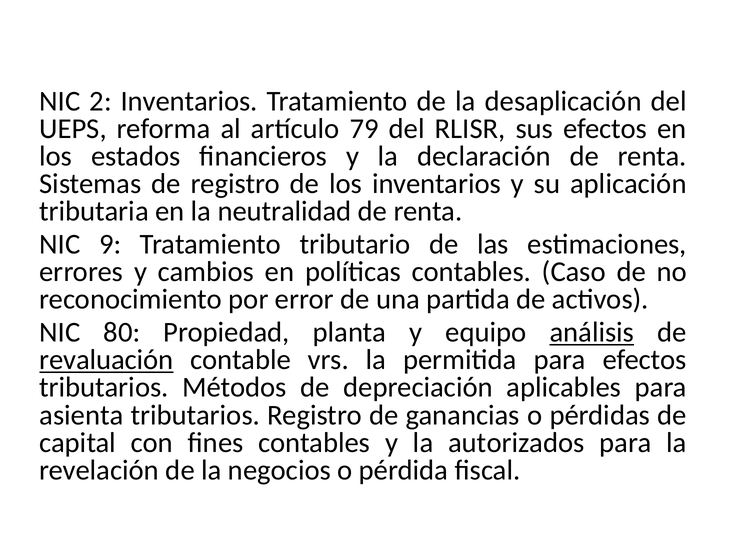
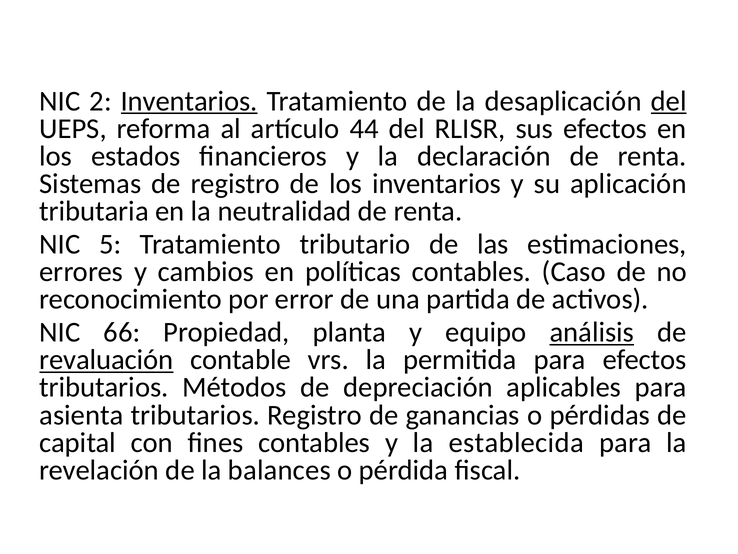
Inventarios at (189, 101) underline: none -> present
del at (669, 101) underline: none -> present
79: 79 -> 44
9: 9 -> 5
80: 80 -> 66
autorizados: autorizados -> establecida
negocios: negocios -> balances
